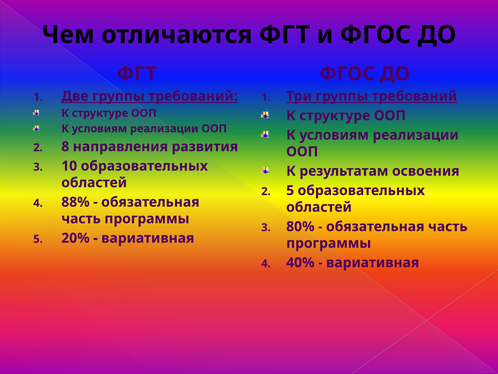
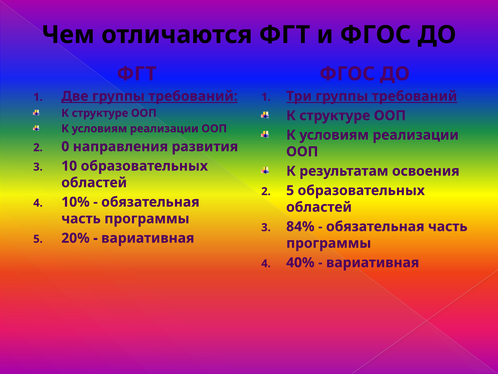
8: 8 -> 0
88%: 88% -> 10%
80%: 80% -> 84%
